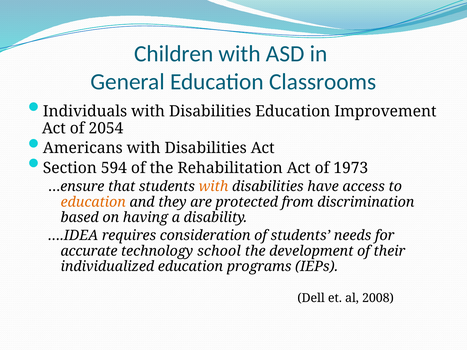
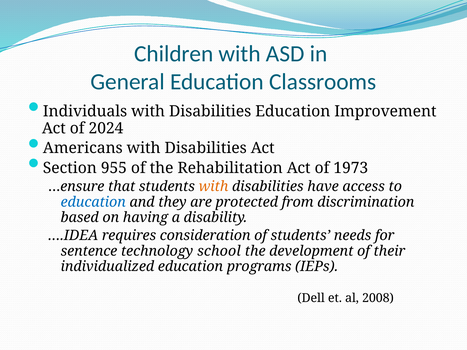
2054: 2054 -> 2024
594: 594 -> 955
education at (93, 202) colour: orange -> blue
accurate: accurate -> sentence
